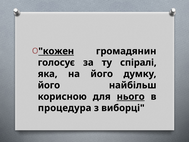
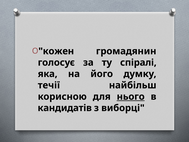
кожен underline: present -> none
його at (49, 85): його -> течії
процедура: процедура -> кандидатів
